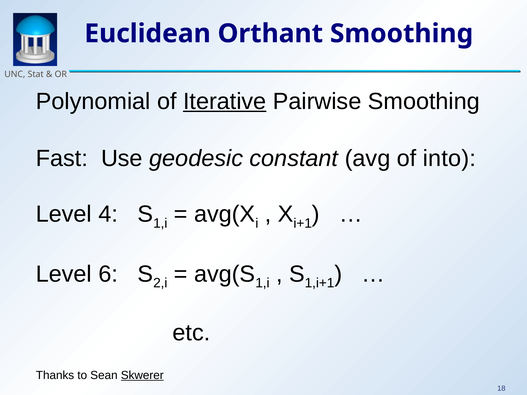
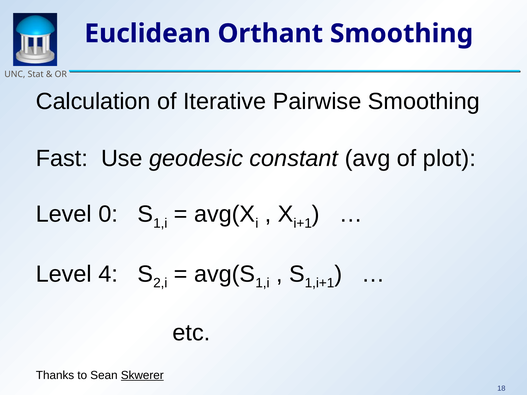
Polynomial: Polynomial -> Calculation
Iterative underline: present -> none
into: into -> plot
4: 4 -> 0
6: 6 -> 4
